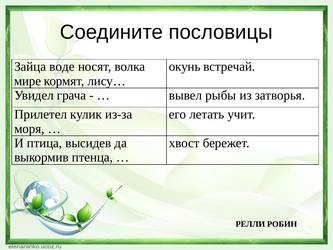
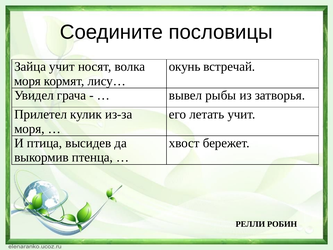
Зайца воде: воде -> учит
мире at (28, 81): мире -> моря
